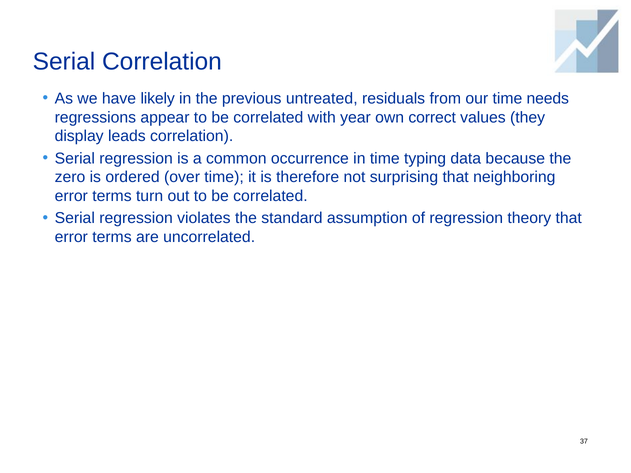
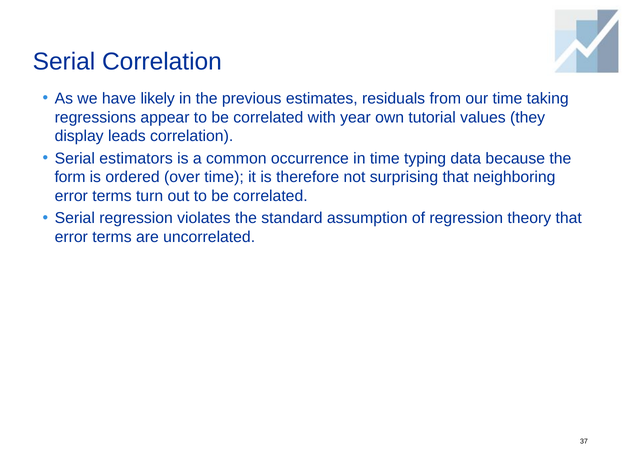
untreated: untreated -> estimates
needs: needs -> taking
correct: correct -> tutorial
regression at (136, 158): regression -> estimators
zero: zero -> form
